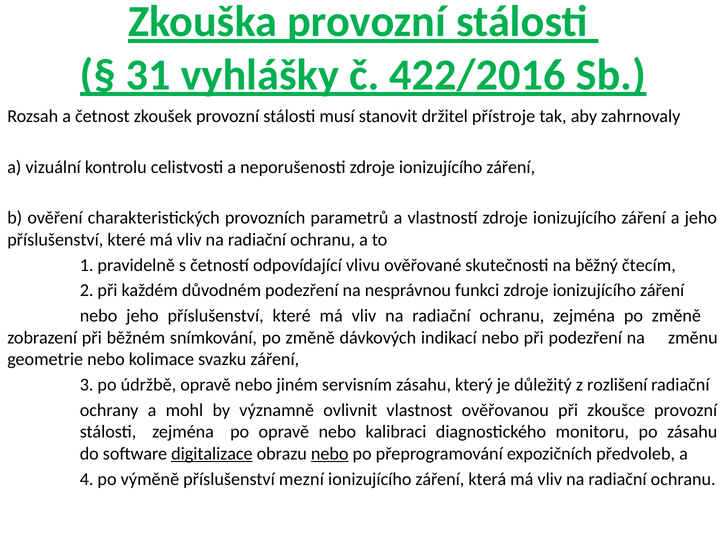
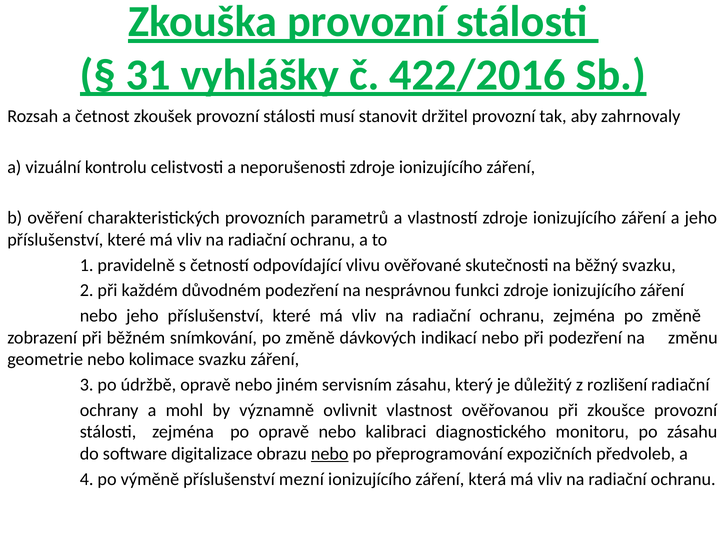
držitel přístroje: přístroje -> provozní
běžný čtecím: čtecím -> svazku
digitalizace underline: present -> none
